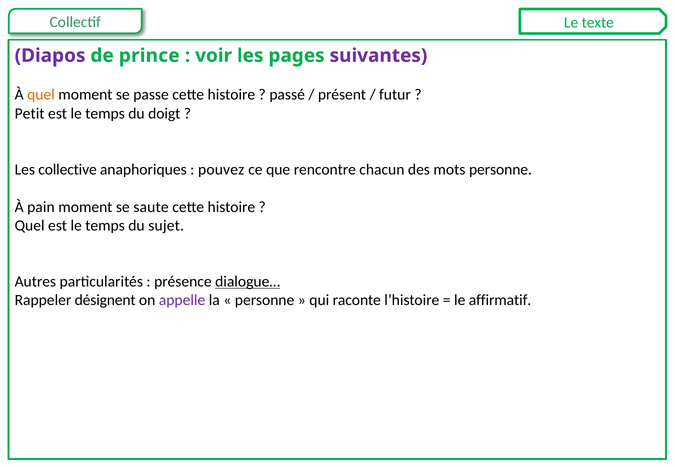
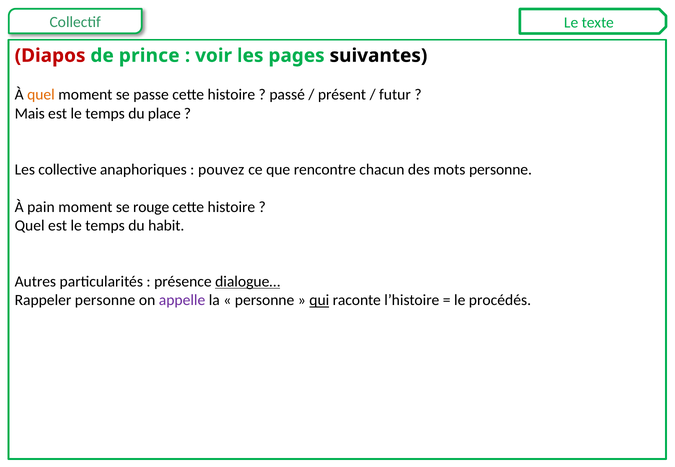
Diapos colour: purple -> red
suivantes colour: purple -> black
Petit: Petit -> Mais
doigt: doigt -> place
saute: saute -> rouge
sujet: sujet -> habit
Rappeler désignent: désignent -> personne
qui underline: none -> present
affirmatif: affirmatif -> procédés
